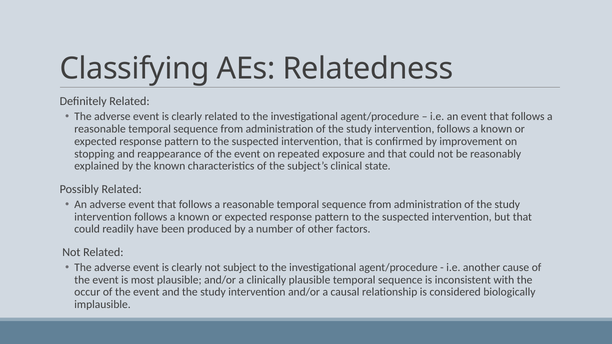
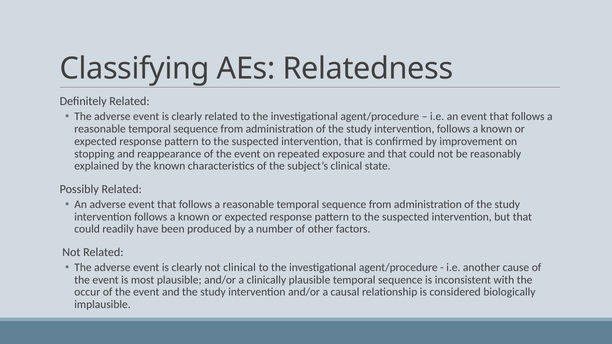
not subject: subject -> clinical
